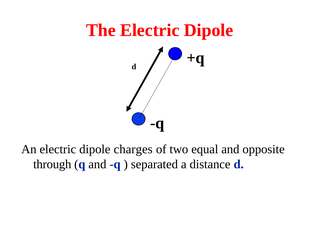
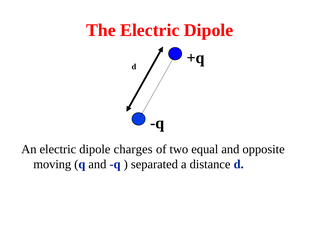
through: through -> moving
